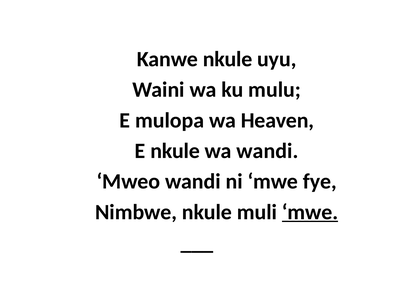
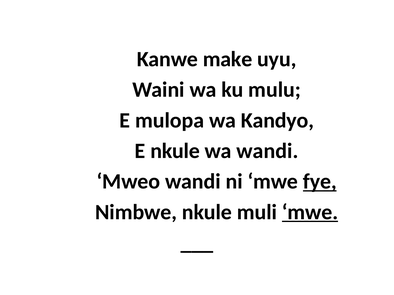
Kanwe nkule: nkule -> make
Heaven: Heaven -> Kandyo
fye underline: none -> present
